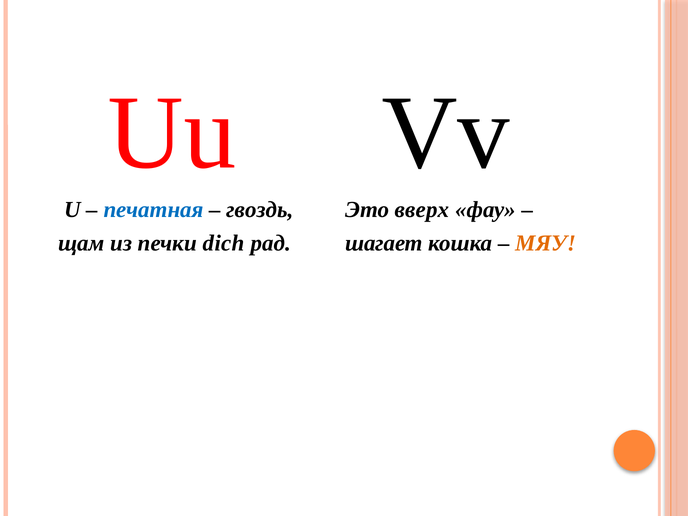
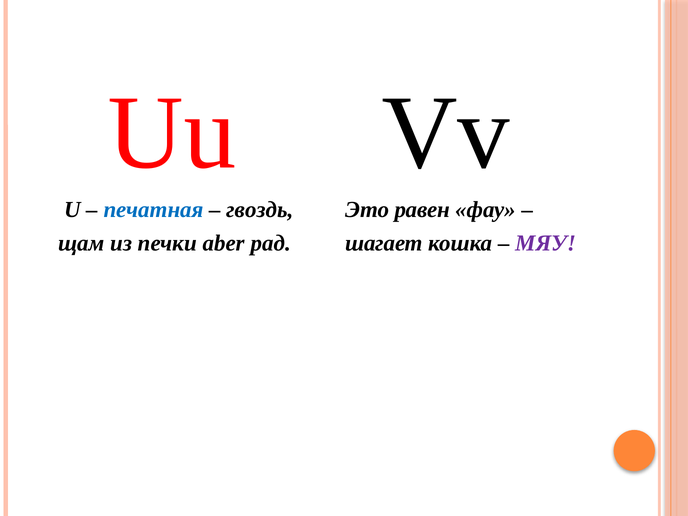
вверх: вверх -> равен
dich: dich -> aber
МЯУ colour: orange -> purple
